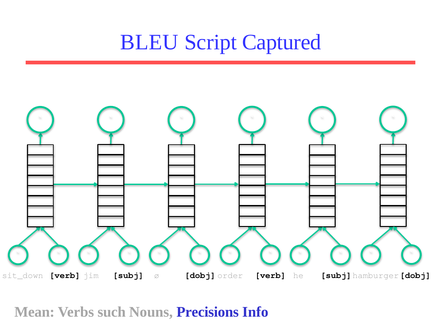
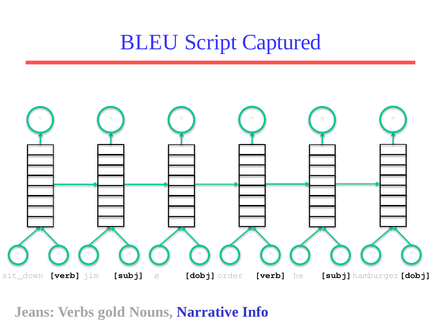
Mean: Mean -> Jeans
such: such -> gold
Precisions: Precisions -> Narrative
